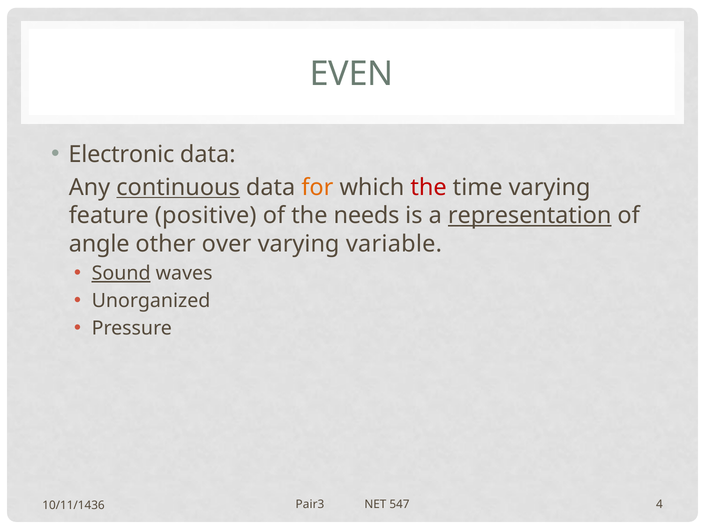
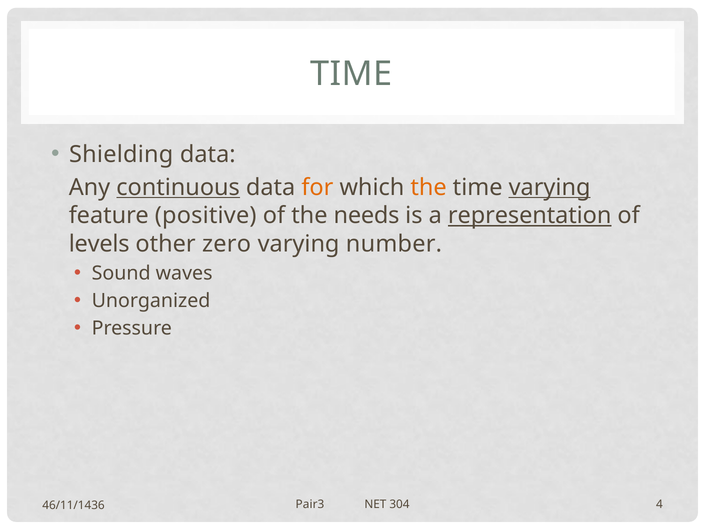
EVEN at (351, 74): EVEN -> TIME
Electronic: Electronic -> Shielding
the at (429, 187) colour: red -> orange
varying at (550, 187) underline: none -> present
angle: angle -> levels
over: over -> zero
variable: variable -> number
Sound underline: present -> none
547: 547 -> 304
10/11/1436: 10/11/1436 -> 46/11/1436
